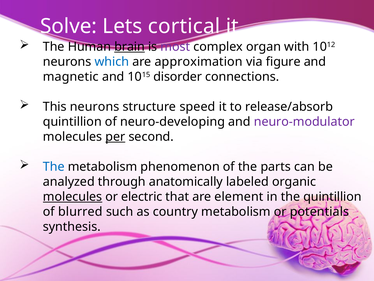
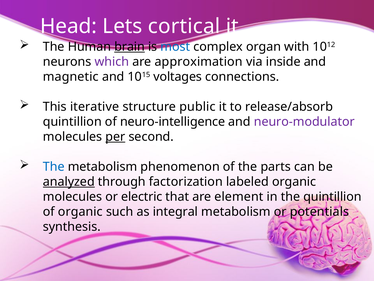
Solve: Solve -> Head
most colour: purple -> blue
which colour: blue -> purple
figure: figure -> inside
disorder: disorder -> voltages
This neurons: neurons -> iterative
speed: speed -> public
neuro-developing: neuro-developing -> neuro-intelligence
analyzed underline: none -> present
anatomically: anatomically -> factorization
molecules at (73, 196) underline: present -> none
of blurred: blurred -> organic
country: country -> integral
